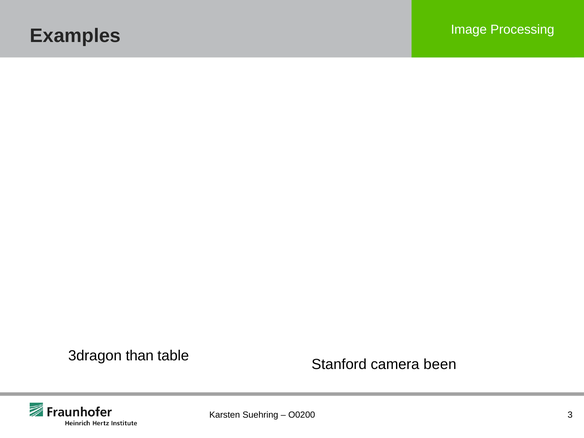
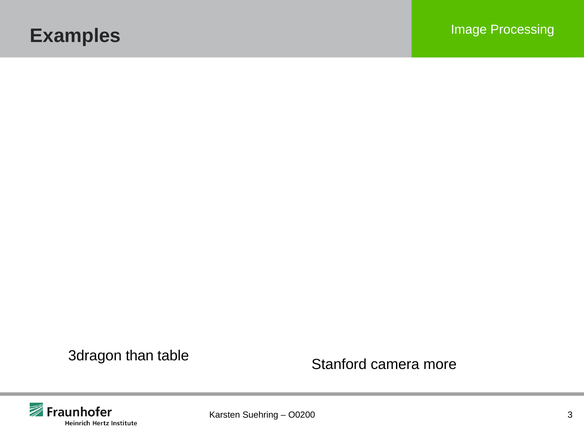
been: been -> more
